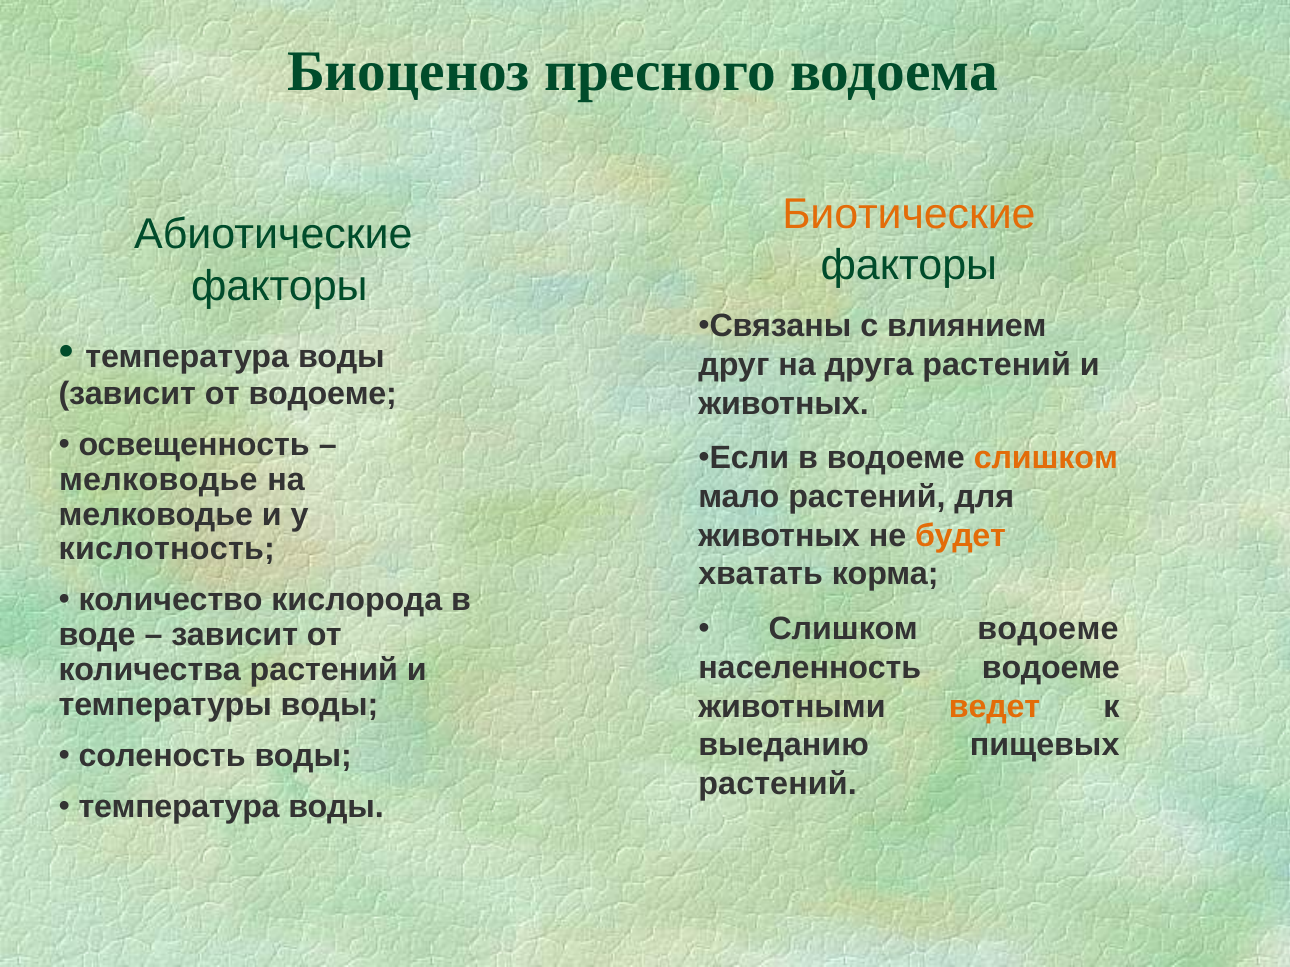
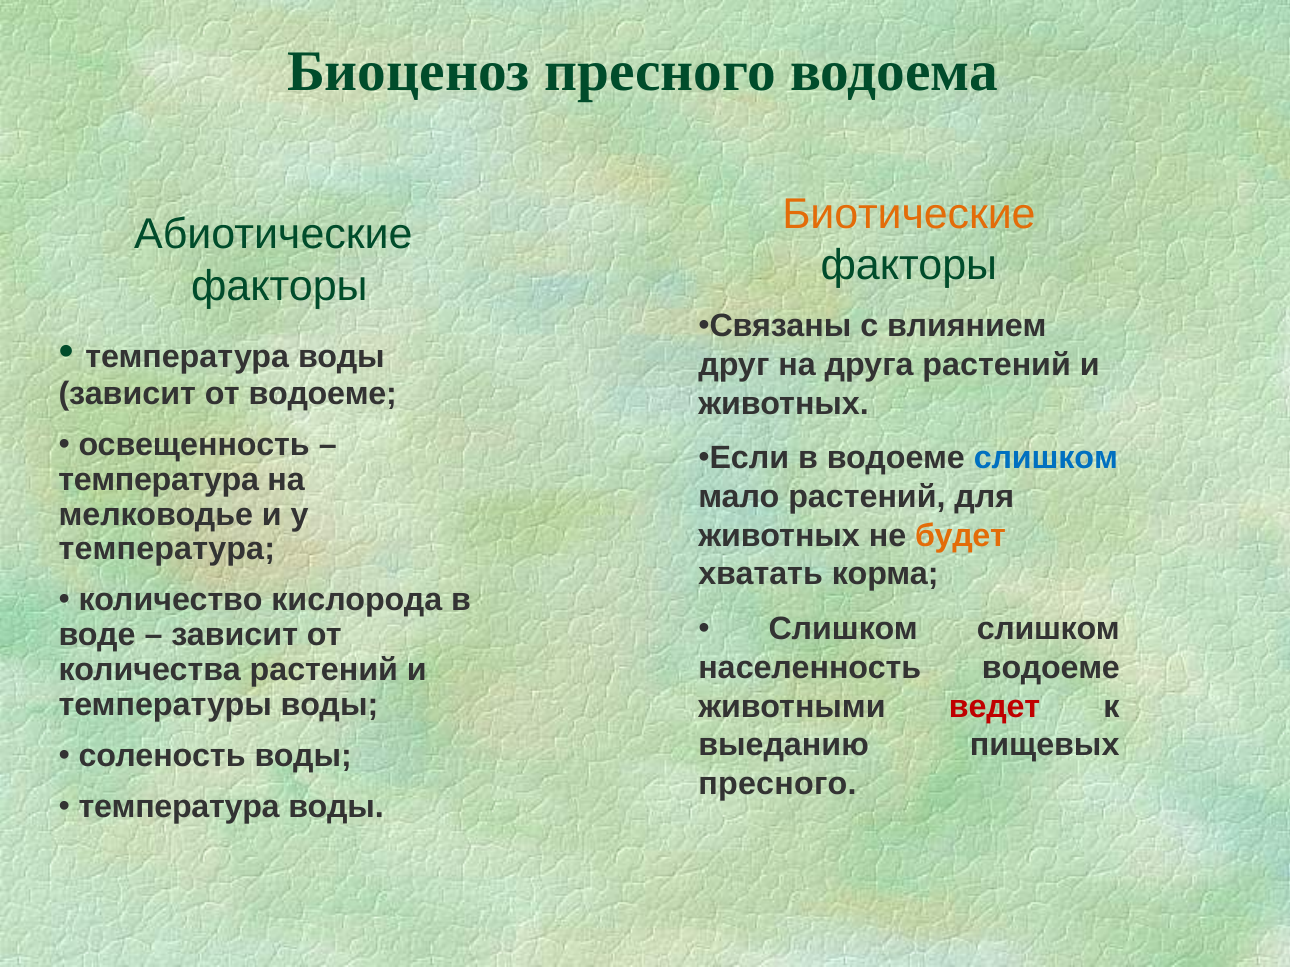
слишком at (1046, 459) colour: orange -> blue
мелководье at (158, 480): мелководье -> температура
кислотность at (167, 550): кислотность -> температура
Слишком водоеме: водоеме -> слишком
ведет colour: orange -> red
растений at (778, 784): растений -> пресного
